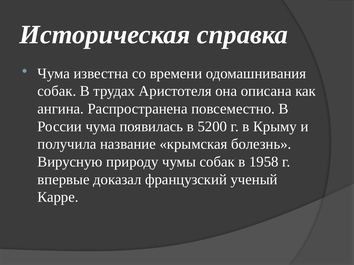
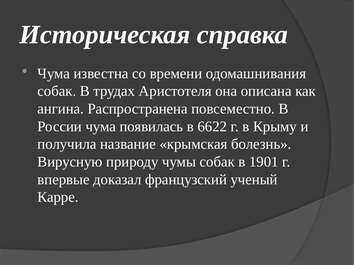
5200: 5200 -> 6622
1958: 1958 -> 1901
